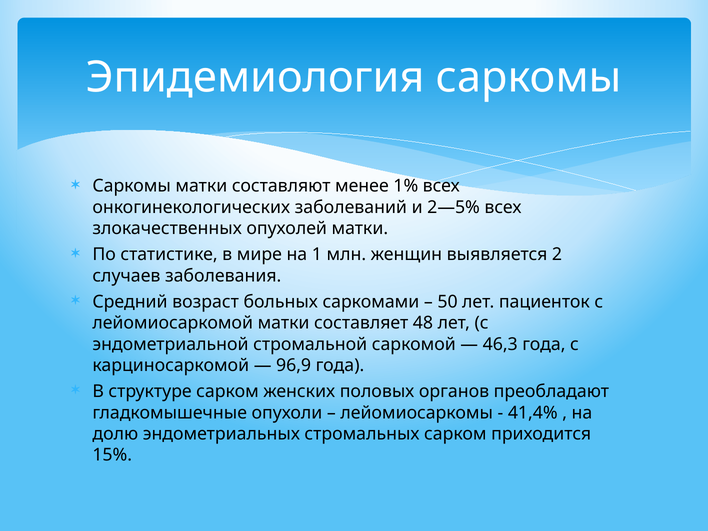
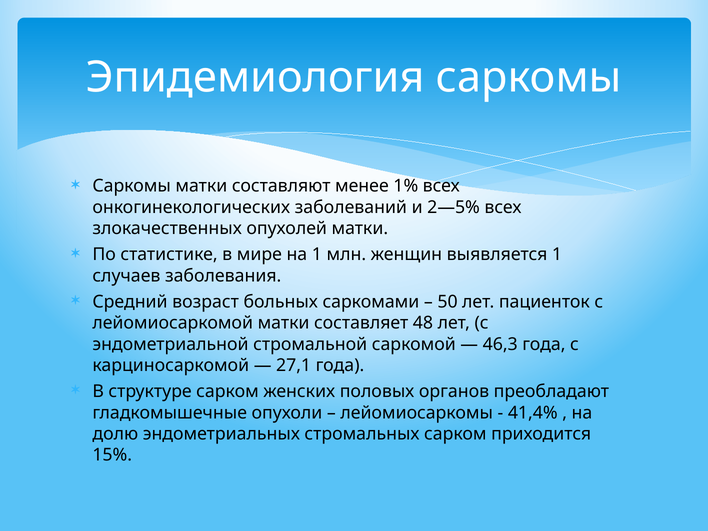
выявляется 2: 2 -> 1
96,9: 96,9 -> 27,1
